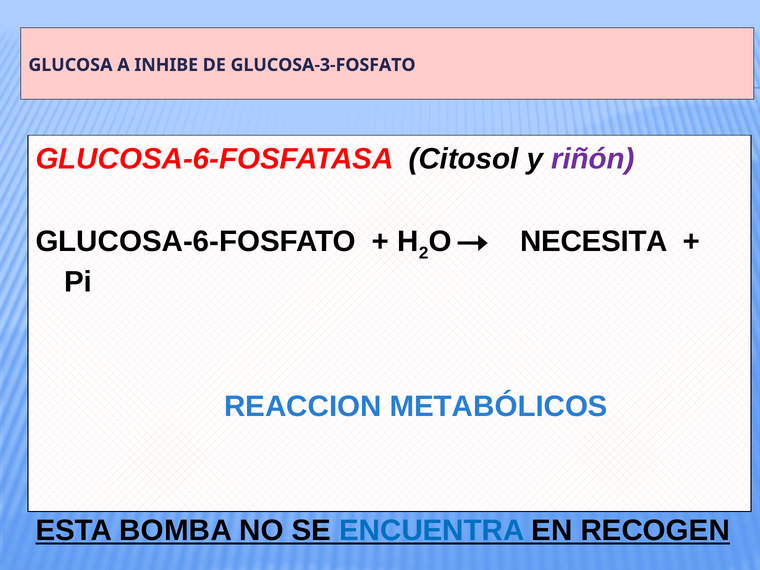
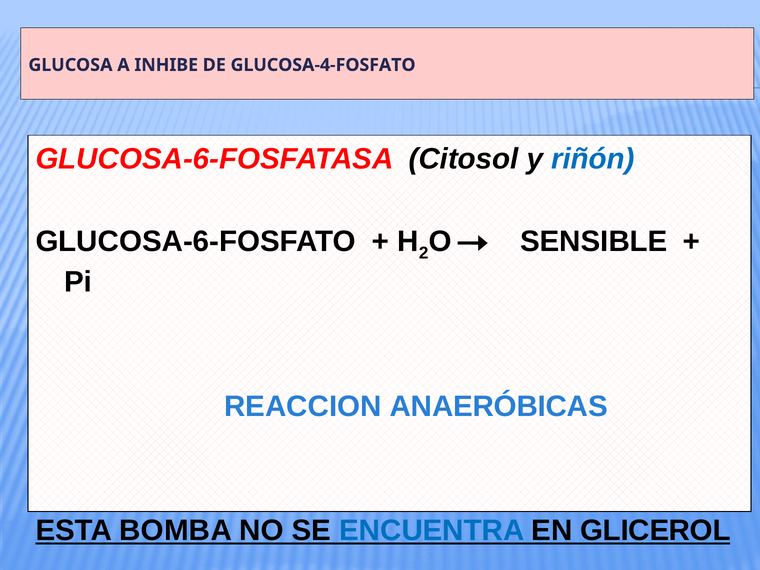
GLUCOSA-3-FOSFATO: GLUCOSA-3-FOSFATO -> GLUCOSA-4-FOSFATO
riñón colour: purple -> blue
NECESITA: NECESITA -> SENSIBLE
METABÓLICOS: METABÓLICOS -> ANAERÓBICAS
RECOGEN: RECOGEN -> GLICEROL
